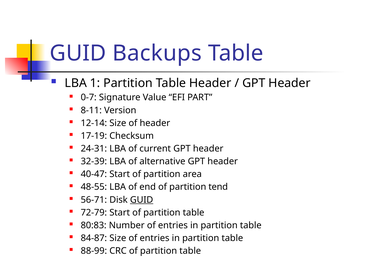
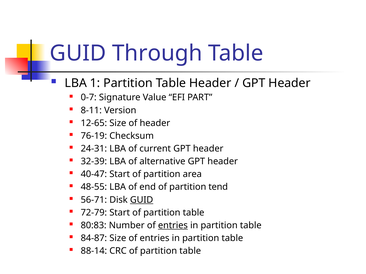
Backups: Backups -> Through
12-14: 12-14 -> 12-65
17-19: 17-19 -> 76-19
entries at (173, 226) underline: none -> present
88-99: 88-99 -> 88-14
